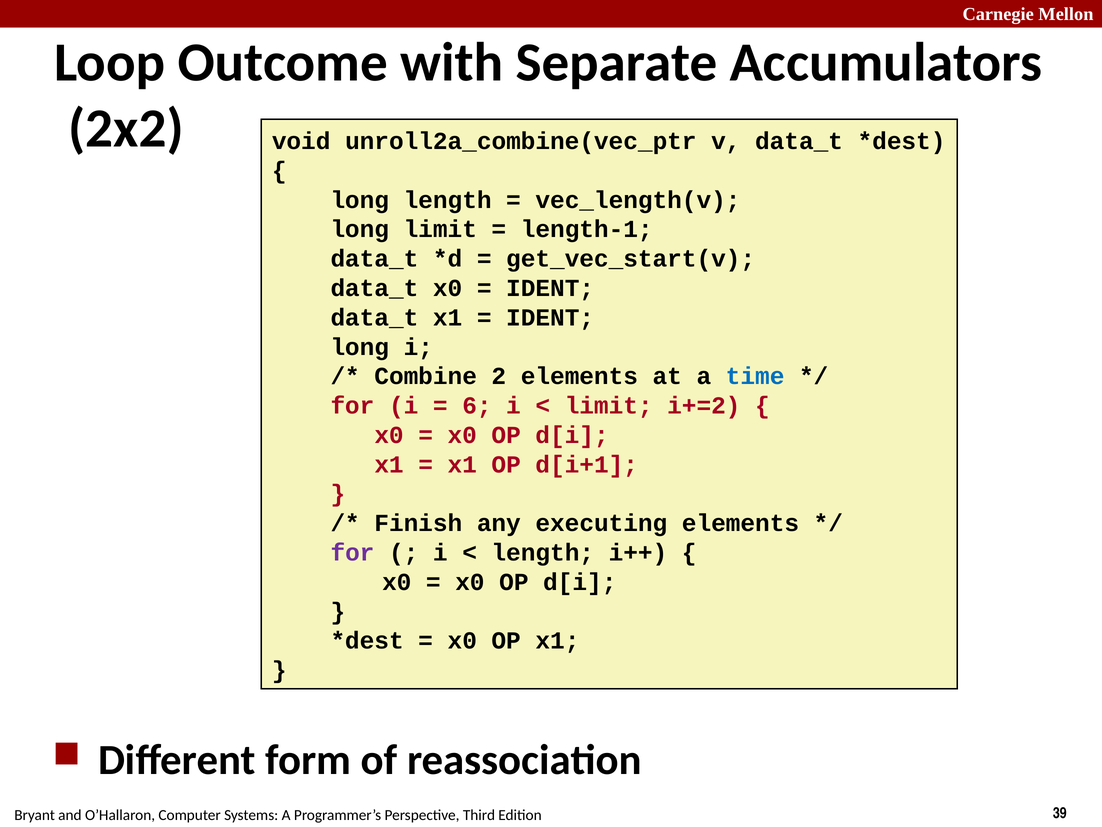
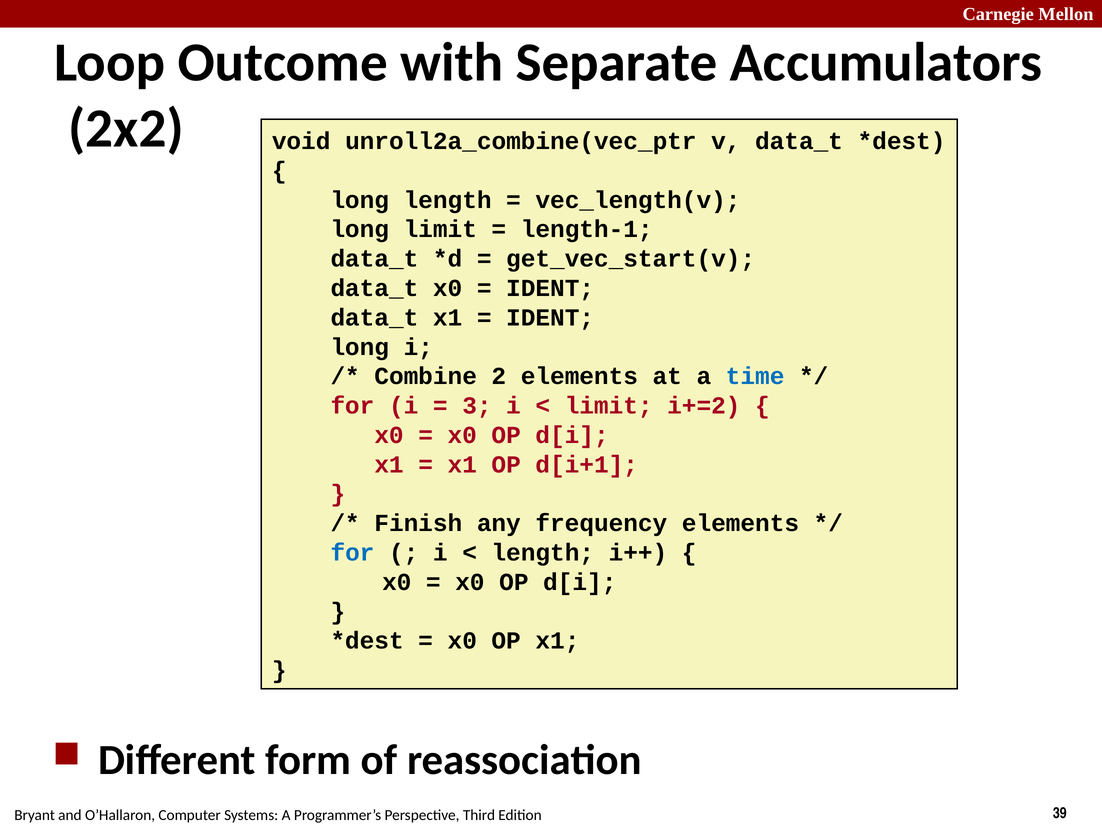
6: 6 -> 3
executing: executing -> frequency
for at (352, 552) colour: purple -> blue
